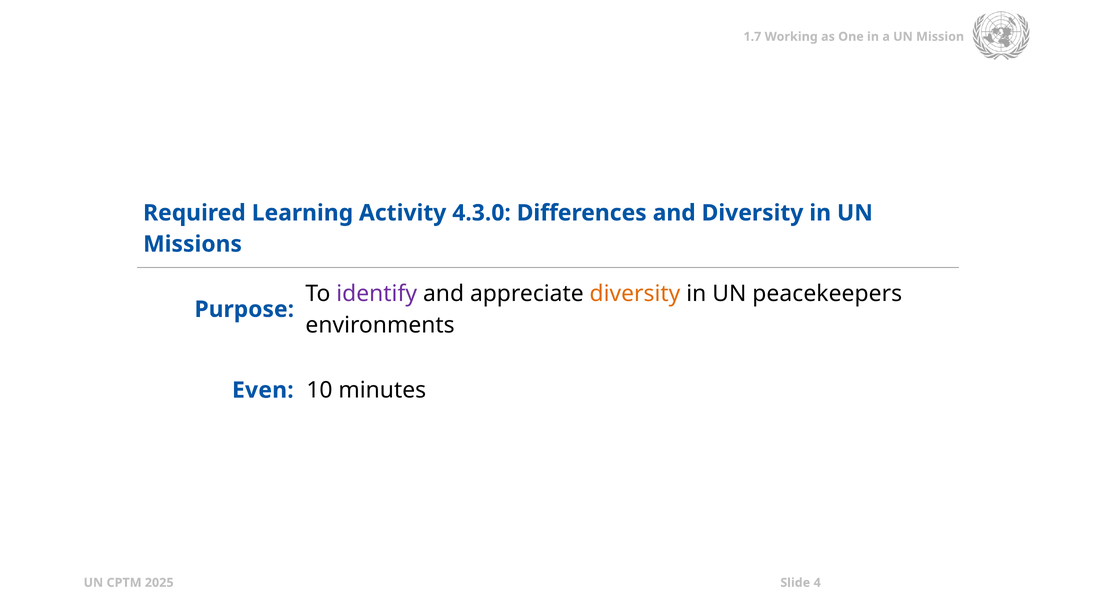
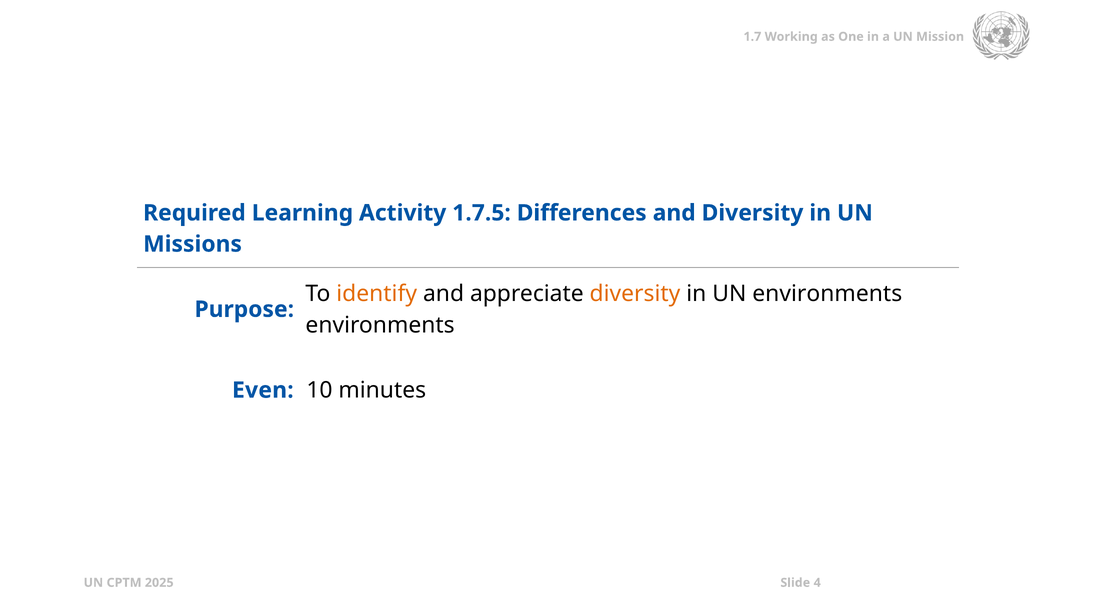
4.3.0: 4.3.0 -> 1.7.5
identify colour: purple -> orange
UN peacekeepers: peacekeepers -> environments
